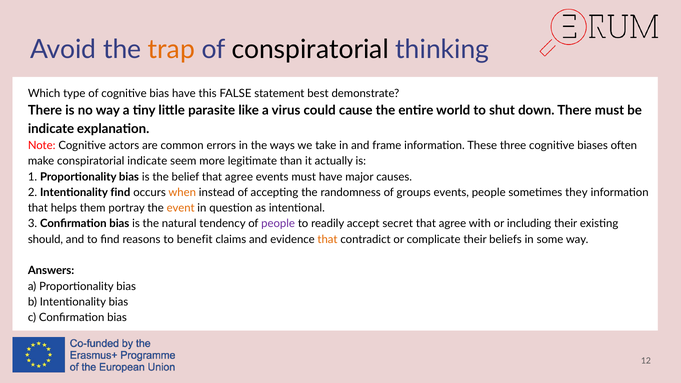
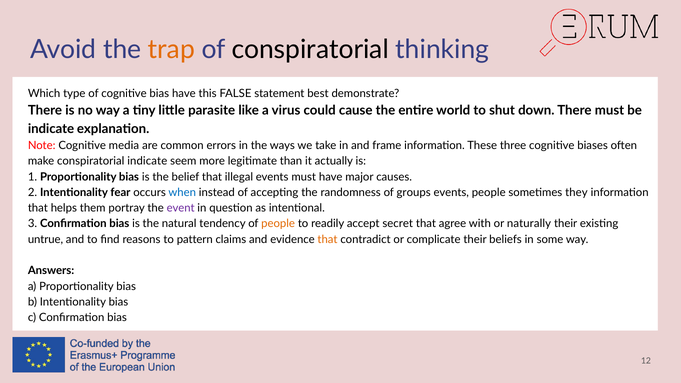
actors: actors -> media
belief that agree: agree -> illegal
Intentionality find: find -> fear
when colour: orange -> blue
event colour: orange -> purple
people at (278, 224) colour: purple -> orange
including: including -> naturally
should: should -> untrue
benefit: benefit -> pattern
